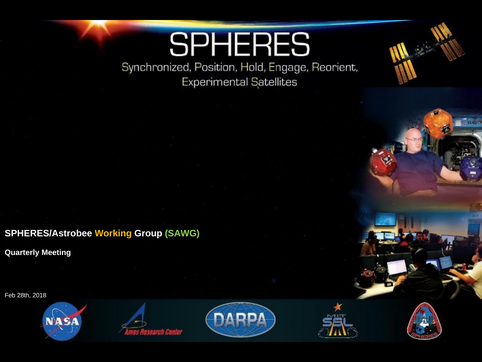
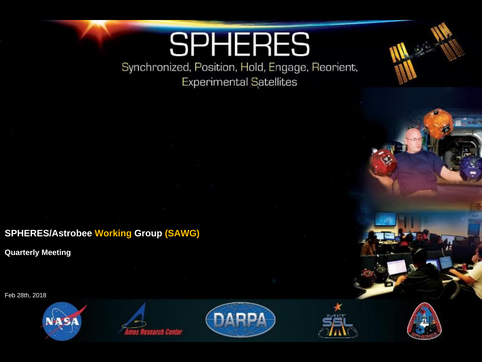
SAWG colour: light green -> yellow
